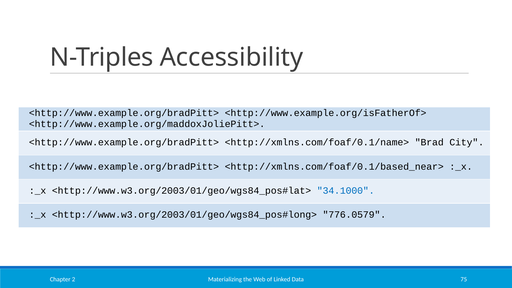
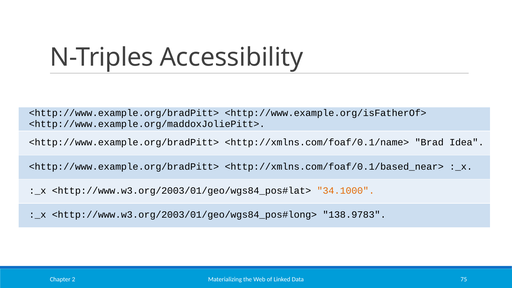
City: City -> Idea
34.1000 colour: blue -> orange
776.0579: 776.0579 -> 138.9783
